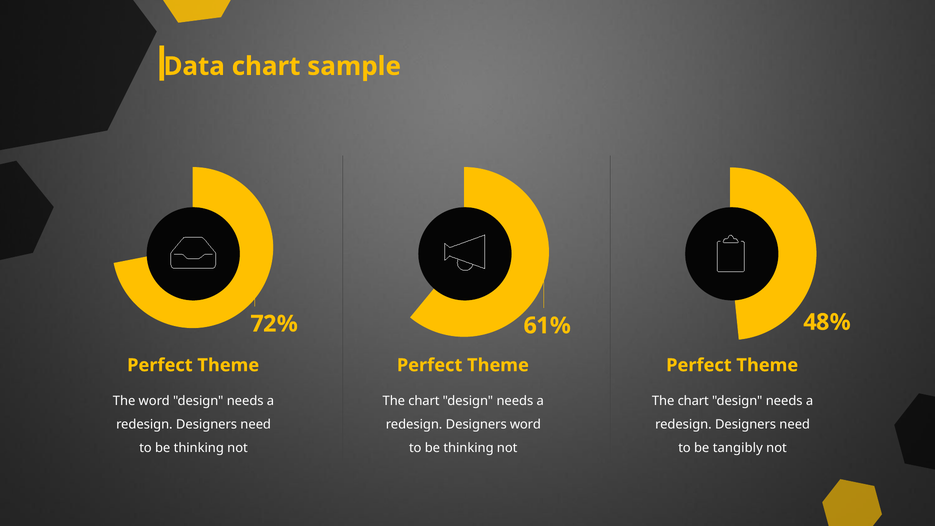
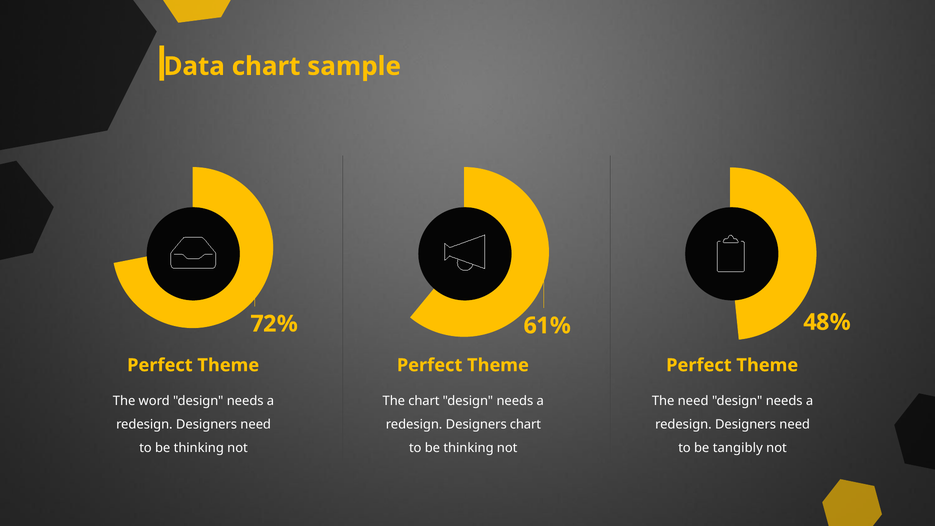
chart at (693, 401): chart -> need
Designers word: word -> chart
